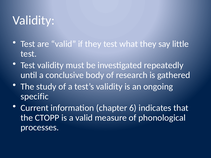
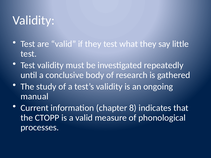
specific: specific -> manual
6: 6 -> 8
